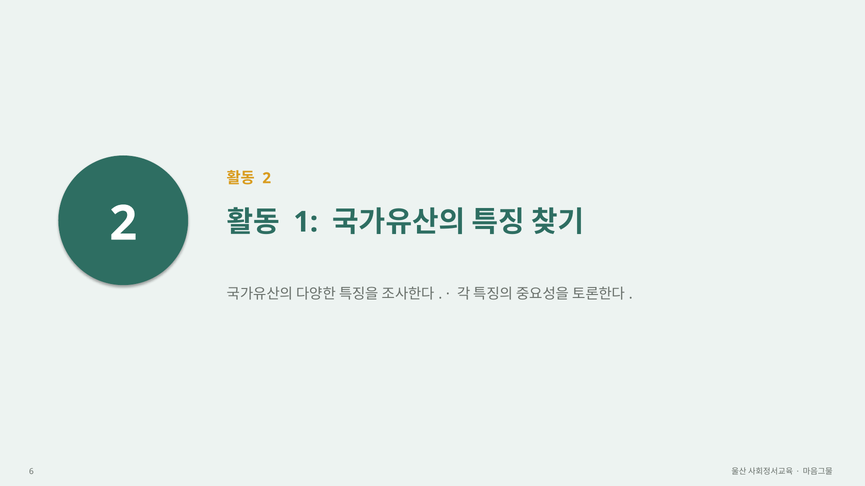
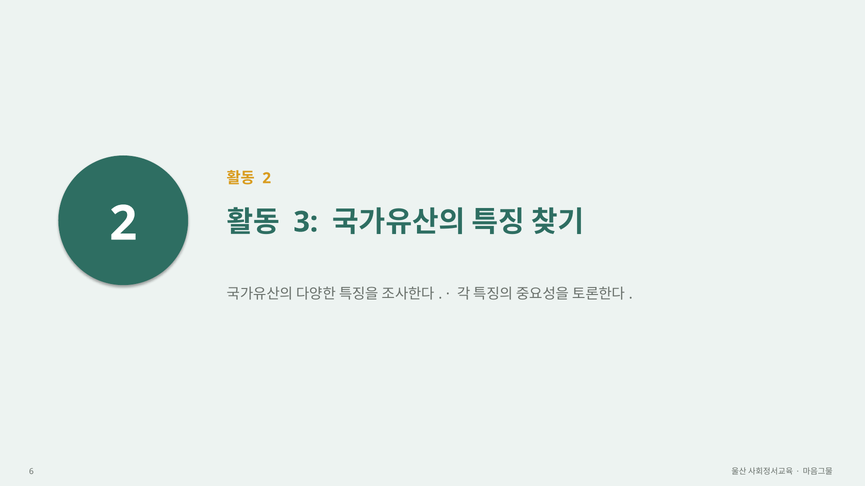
1: 1 -> 3
